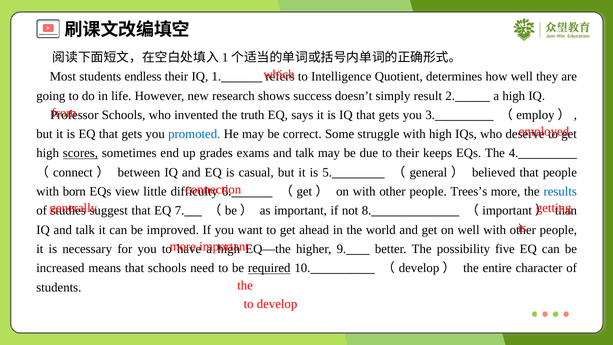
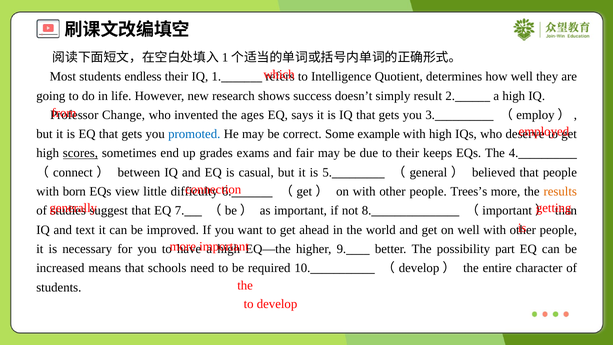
Schools at (124, 115): Schools -> Change
truth: truth -> ages
struggle: struggle -> example
exams and talk: talk -> fair
results colour: blue -> orange
IQ and talk: talk -> text
five: five -> part
required underline: present -> none
